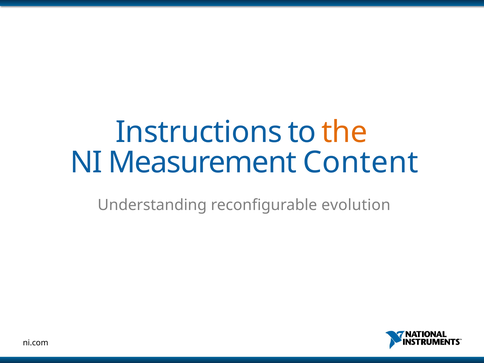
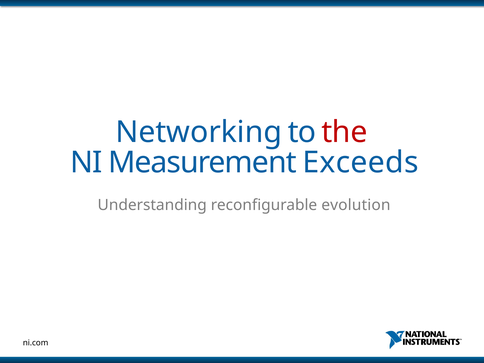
Instructions: Instructions -> Networking
the colour: orange -> red
Content: Content -> Exceeds
